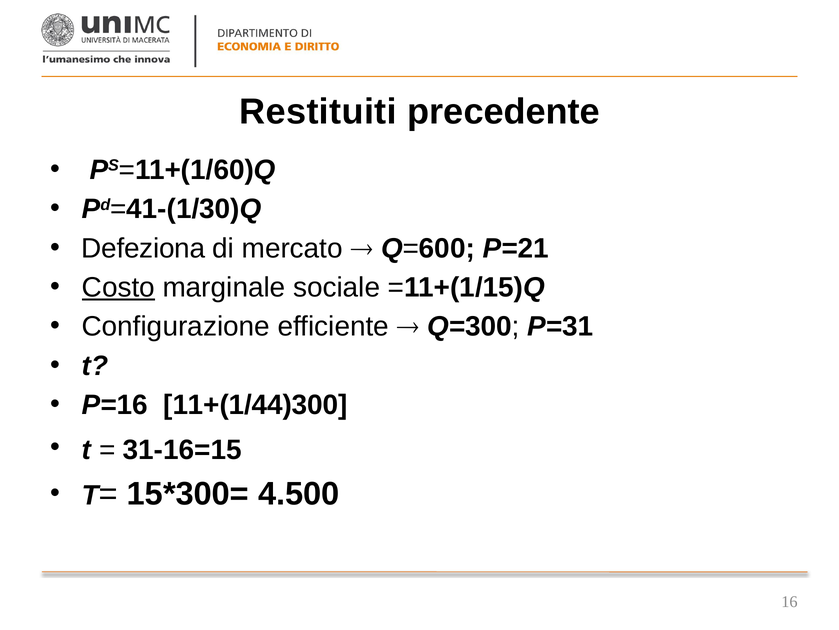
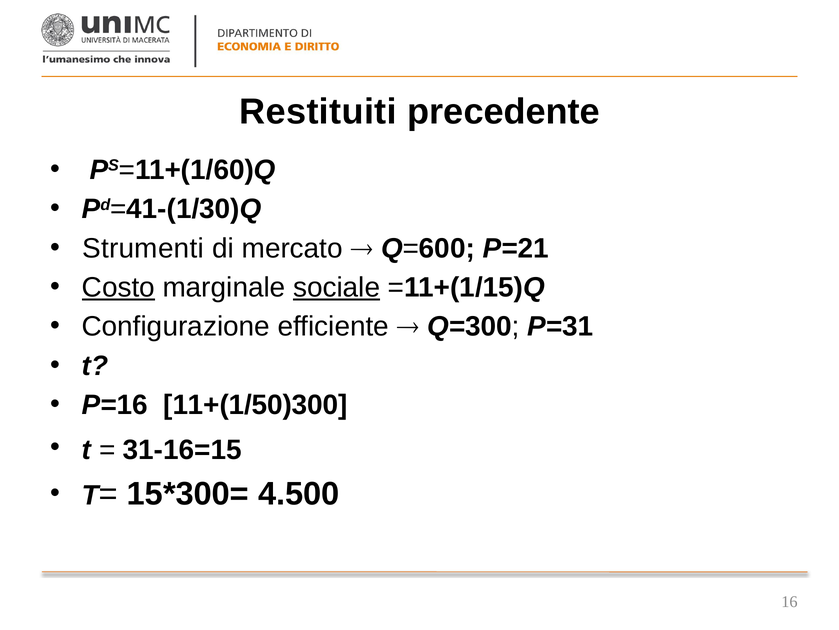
Defeziona: Defeziona -> Strumenti
sociale underline: none -> present
11+(1/44)300: 11+(1/44)300 -> 11+(1/50)300
